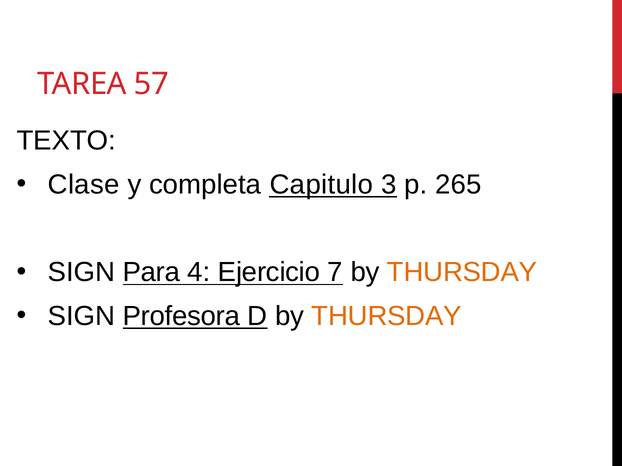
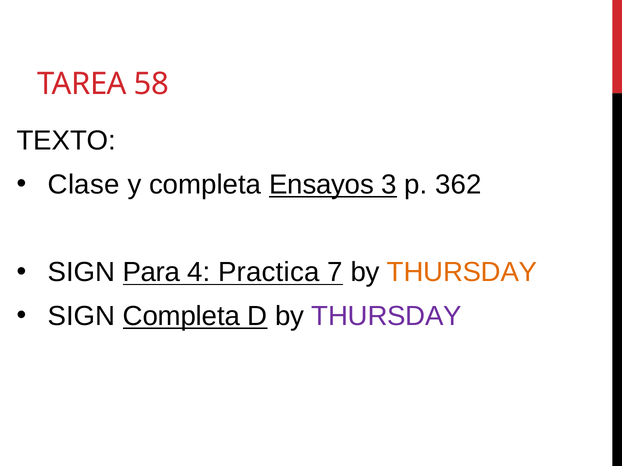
57: 57 -> 58
Capitulo: Capitulo -> Ensayos
265: 265 -> 362
Ejercicio: Ejercicio -> Practica
SIGN Profesora: Profesora -> Completa
THURSDAY at (387, 317) colour: orange -> purple
